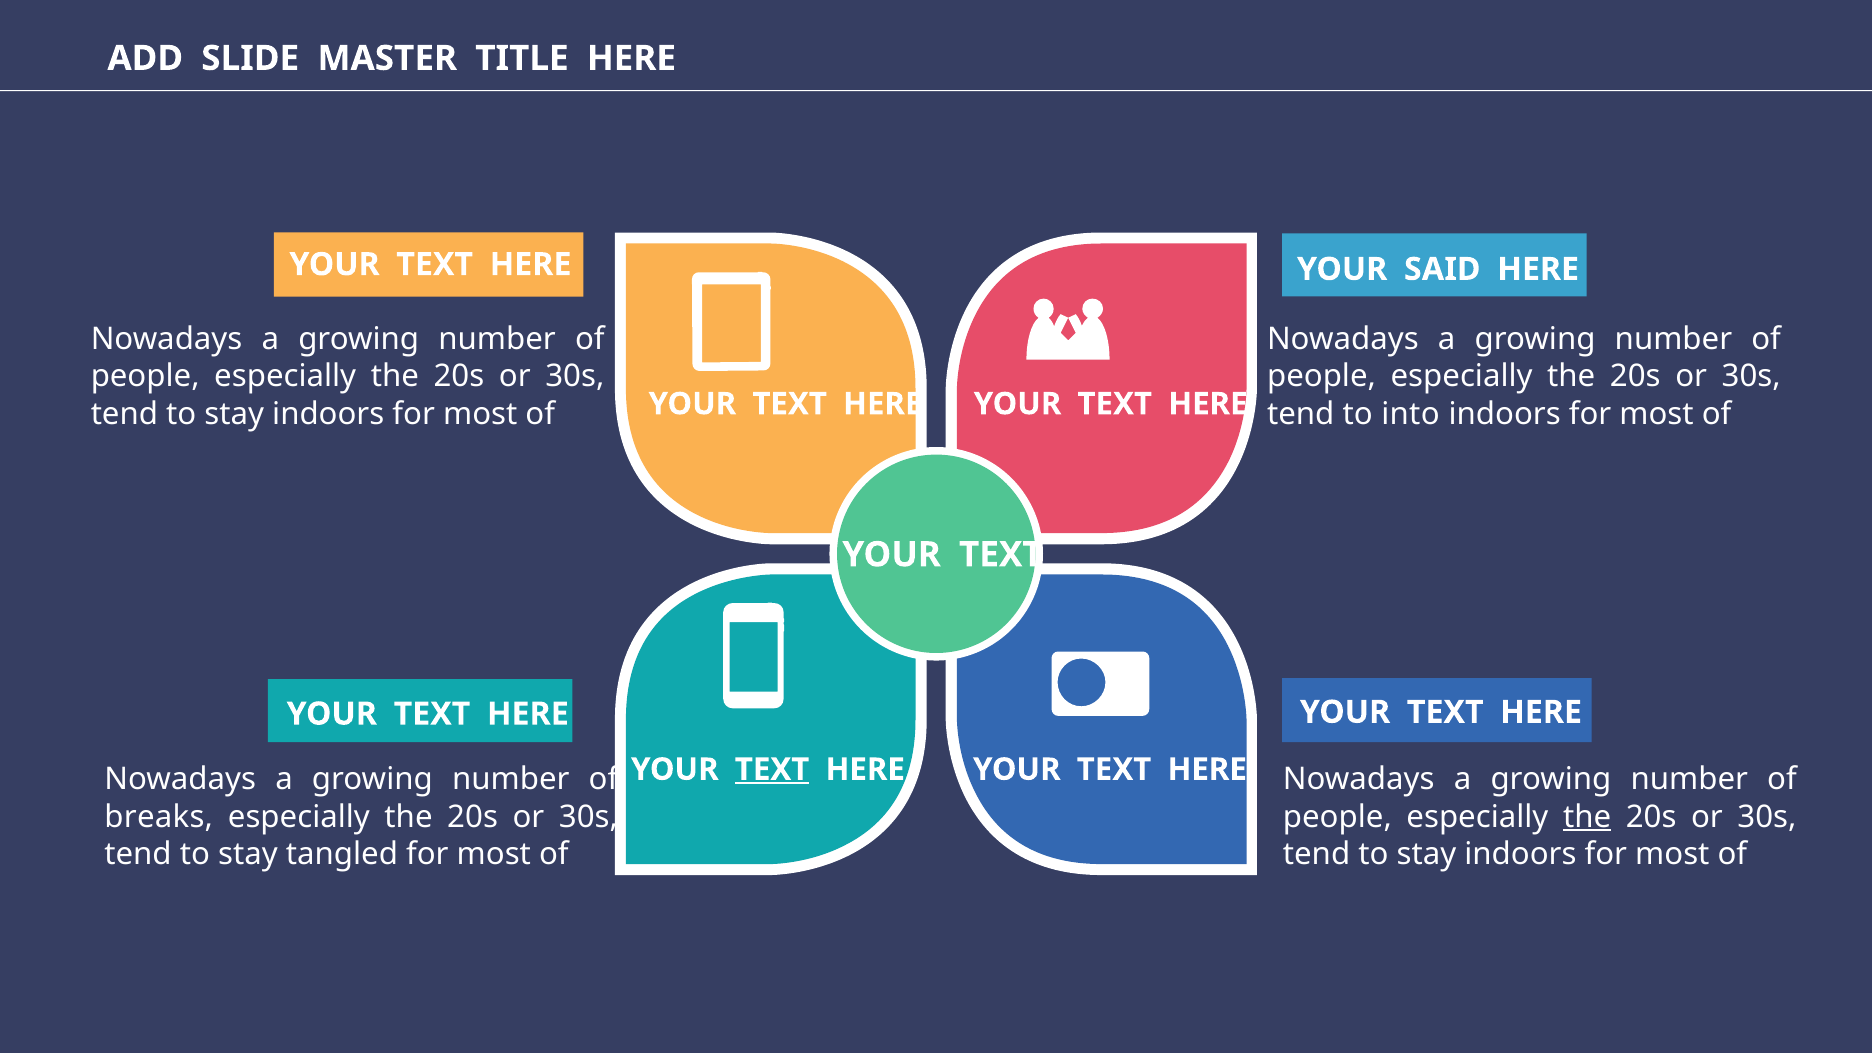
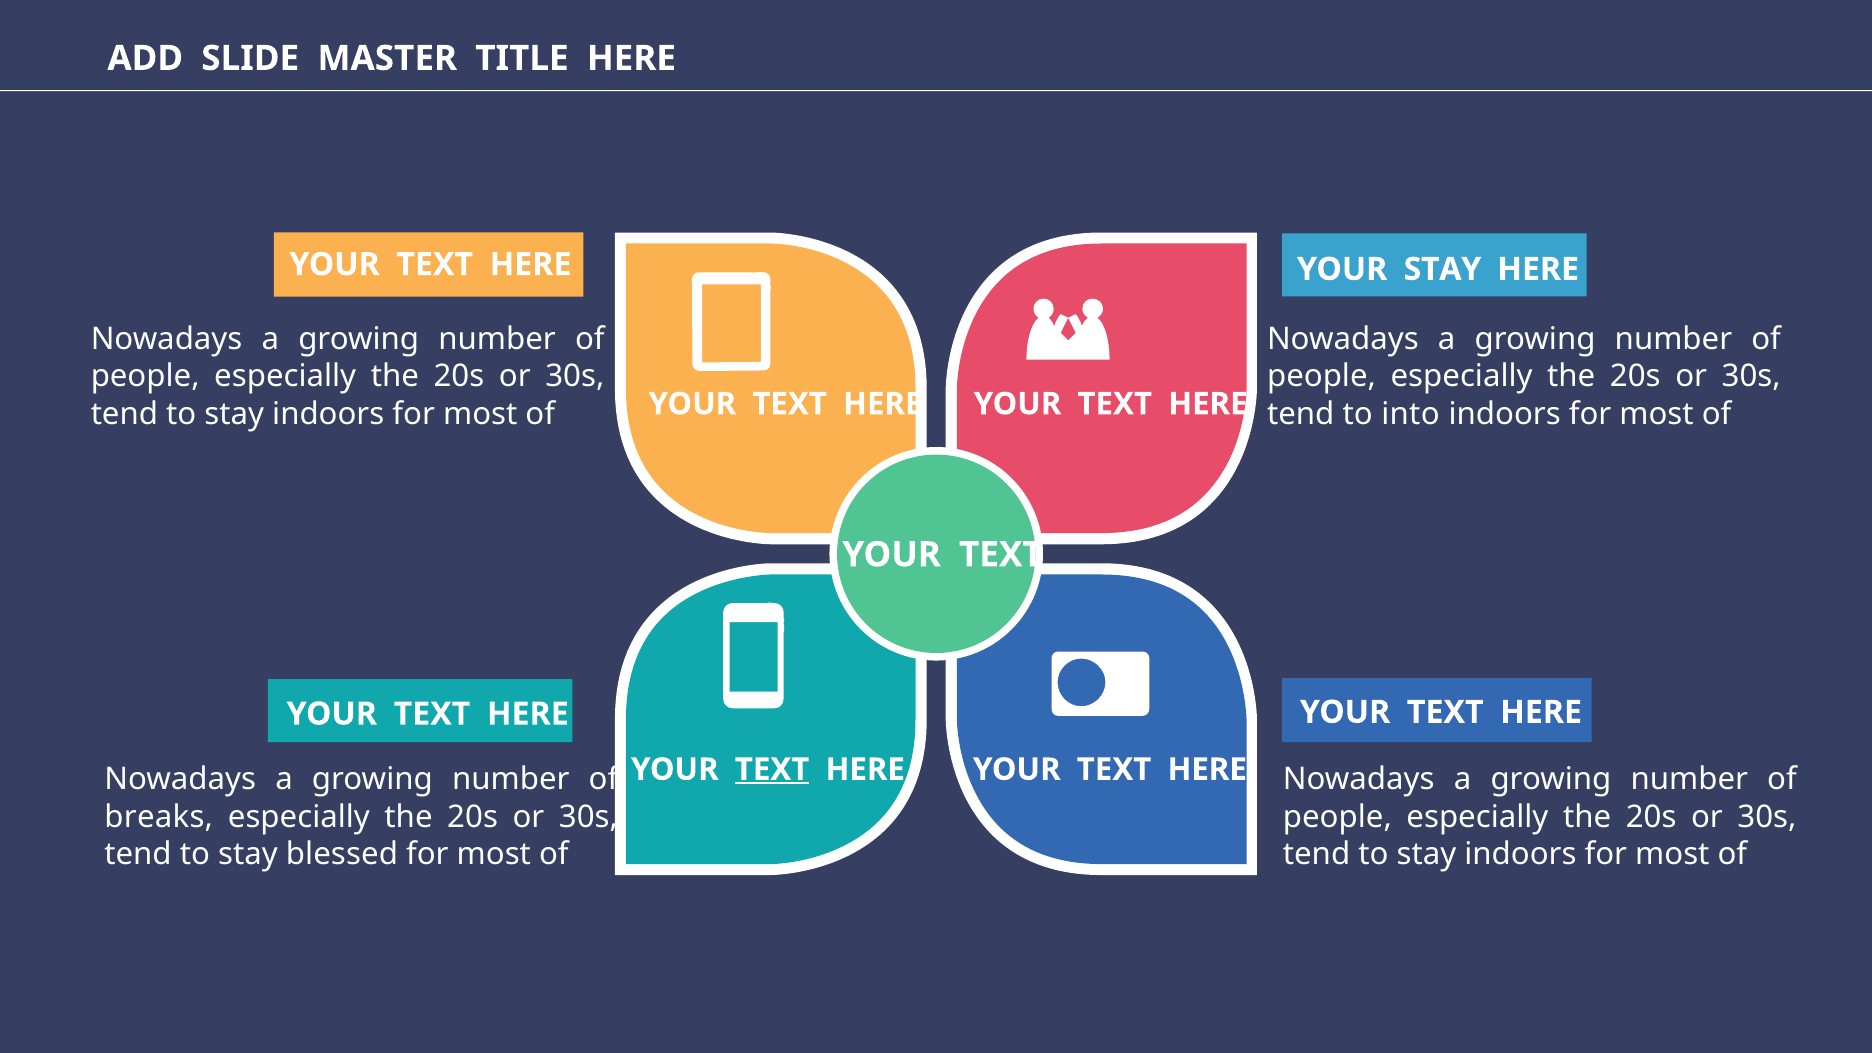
YOUR SAID: SAID -> STAY
the at (1587, 817) underline: present -> none
tangled: tangled -> blessed
